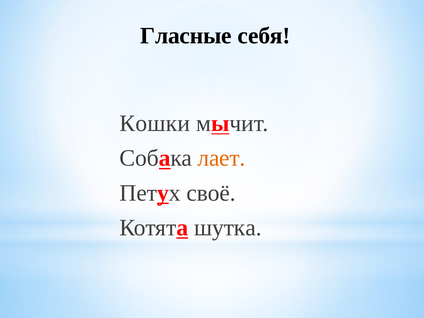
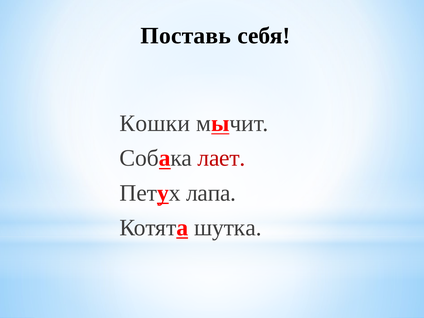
Гласные: Гласные -> Поставь
лает colour: orange -> red
своё: своё -> лапа
